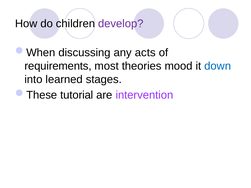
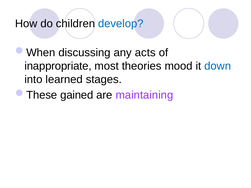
develop colour: purple -> blue
requirements: requirements -> inappropriate
tutorial: tutorial -> gained
intervention: intervention -> maintaining
